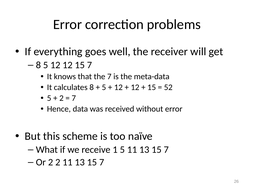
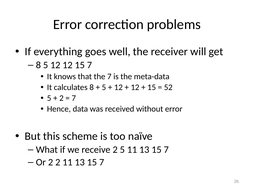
receive 1: 1 -> 2
